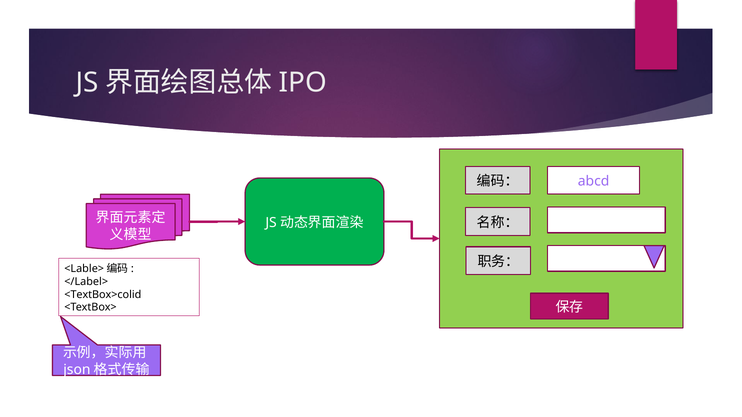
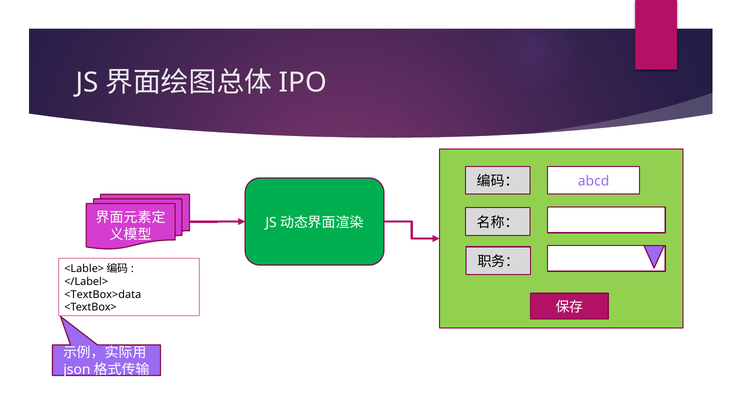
<TextBox>colid: <TextBox>colid -> <TextBox>data
